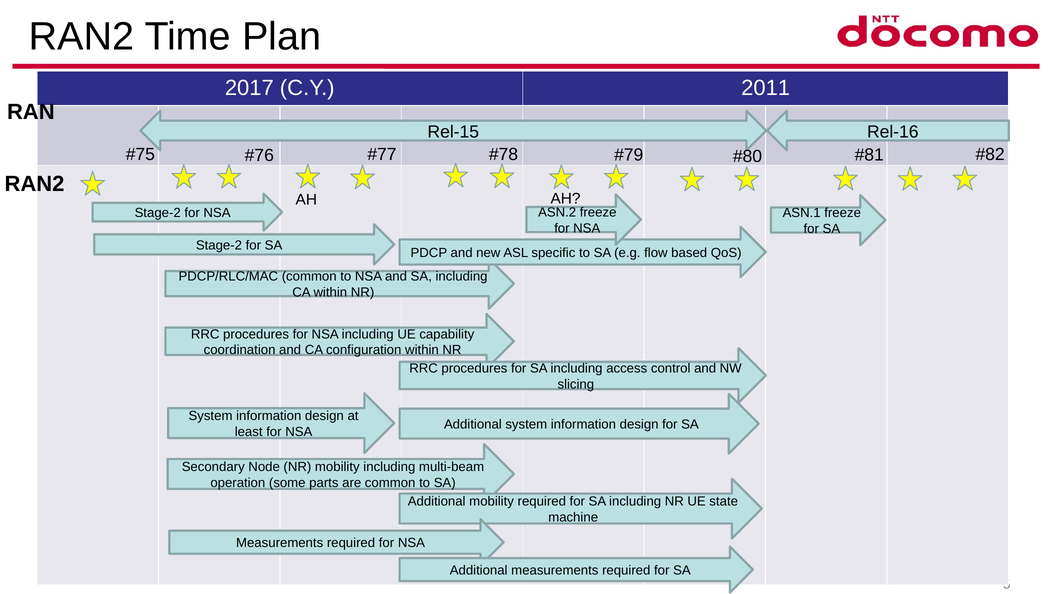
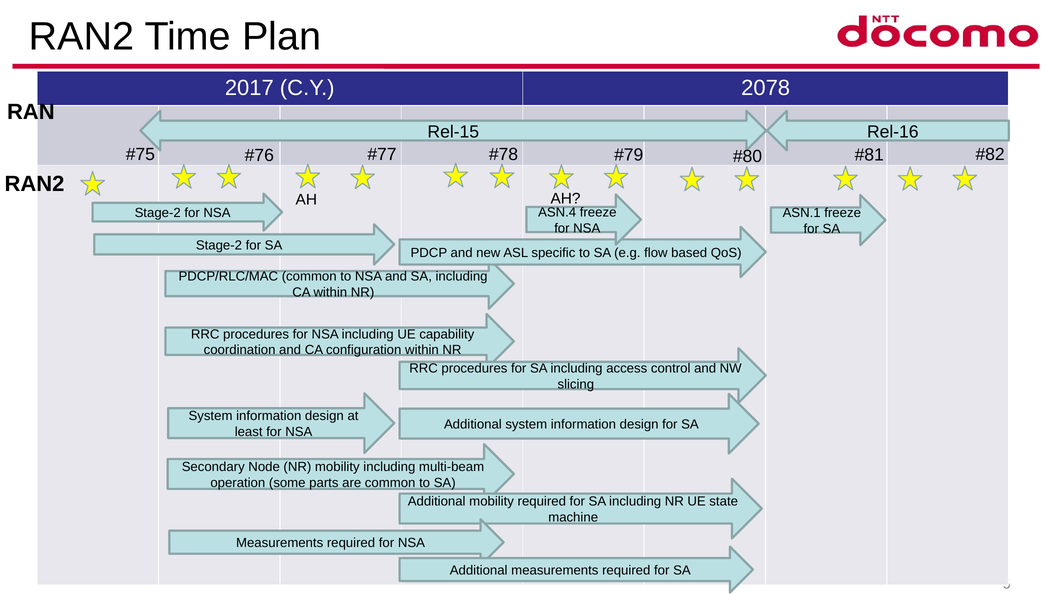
2011: 2011 -> 2078
ASN.2: ASN.2 -> ASN.4
